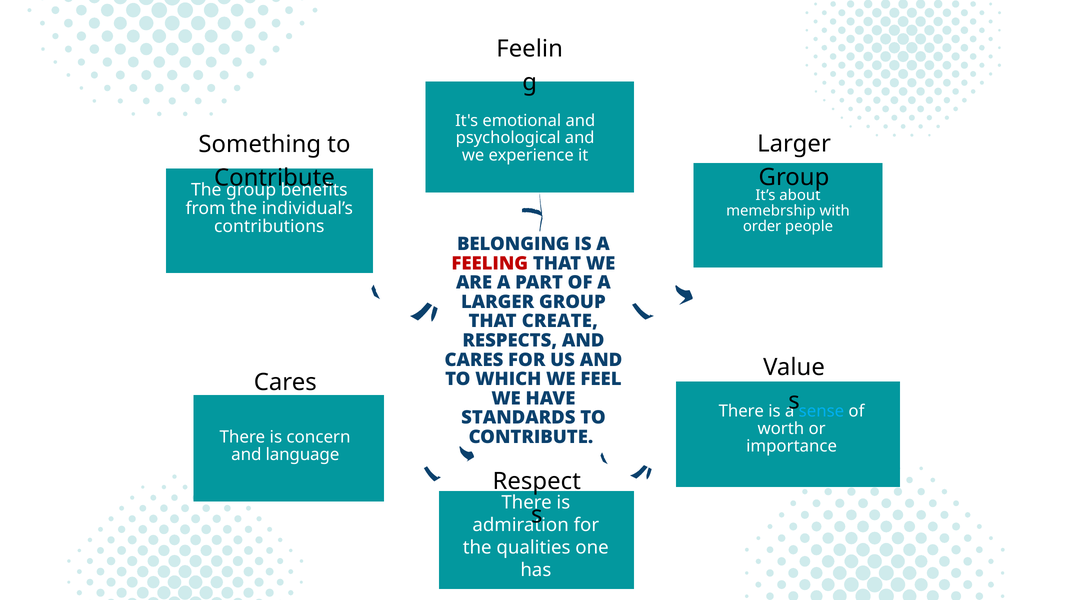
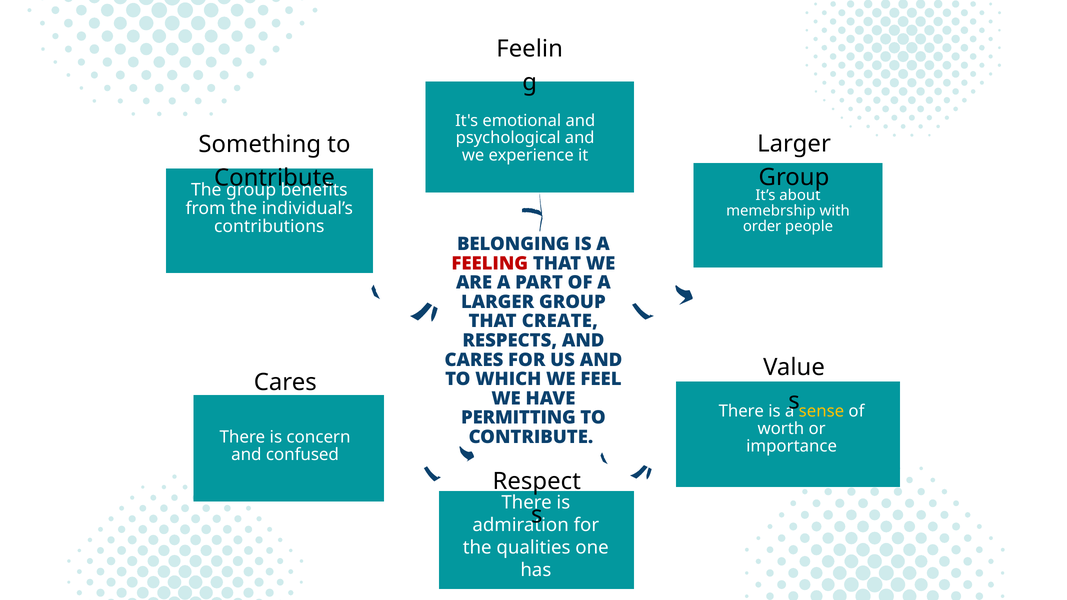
sense colour: light blue -> yellow
STANDARDS: STANDARDS -> PERMITTING
language: language -> confused
